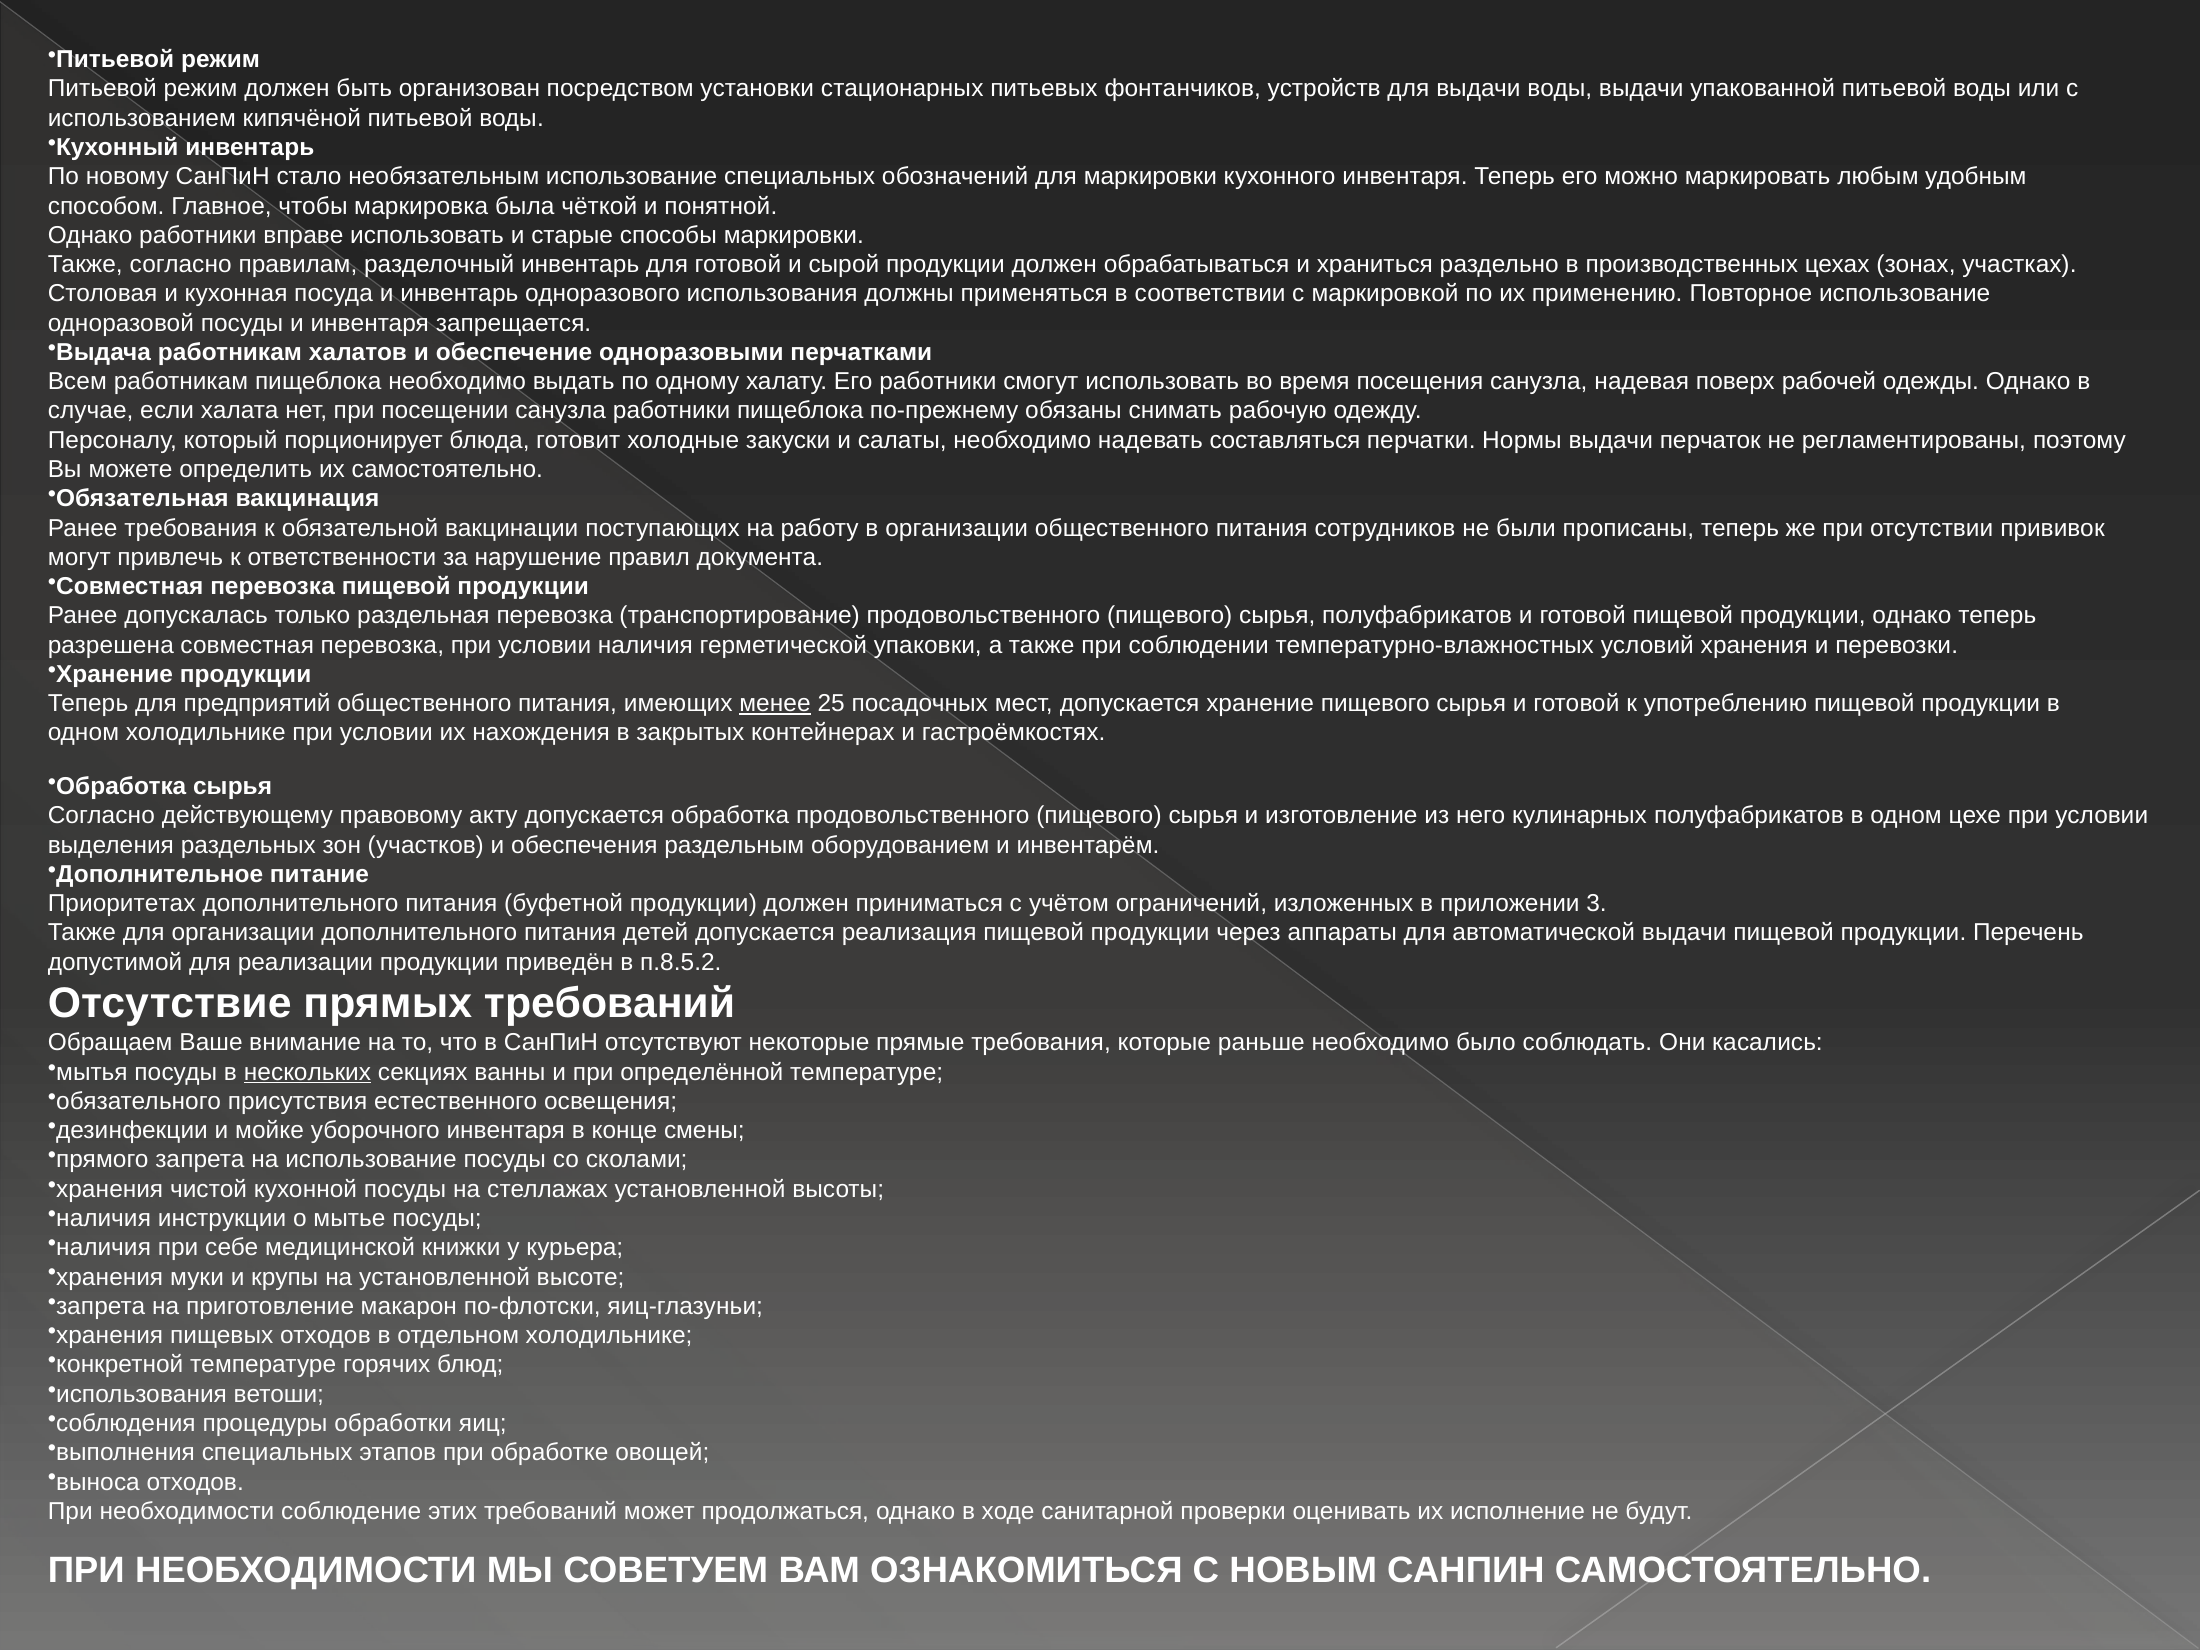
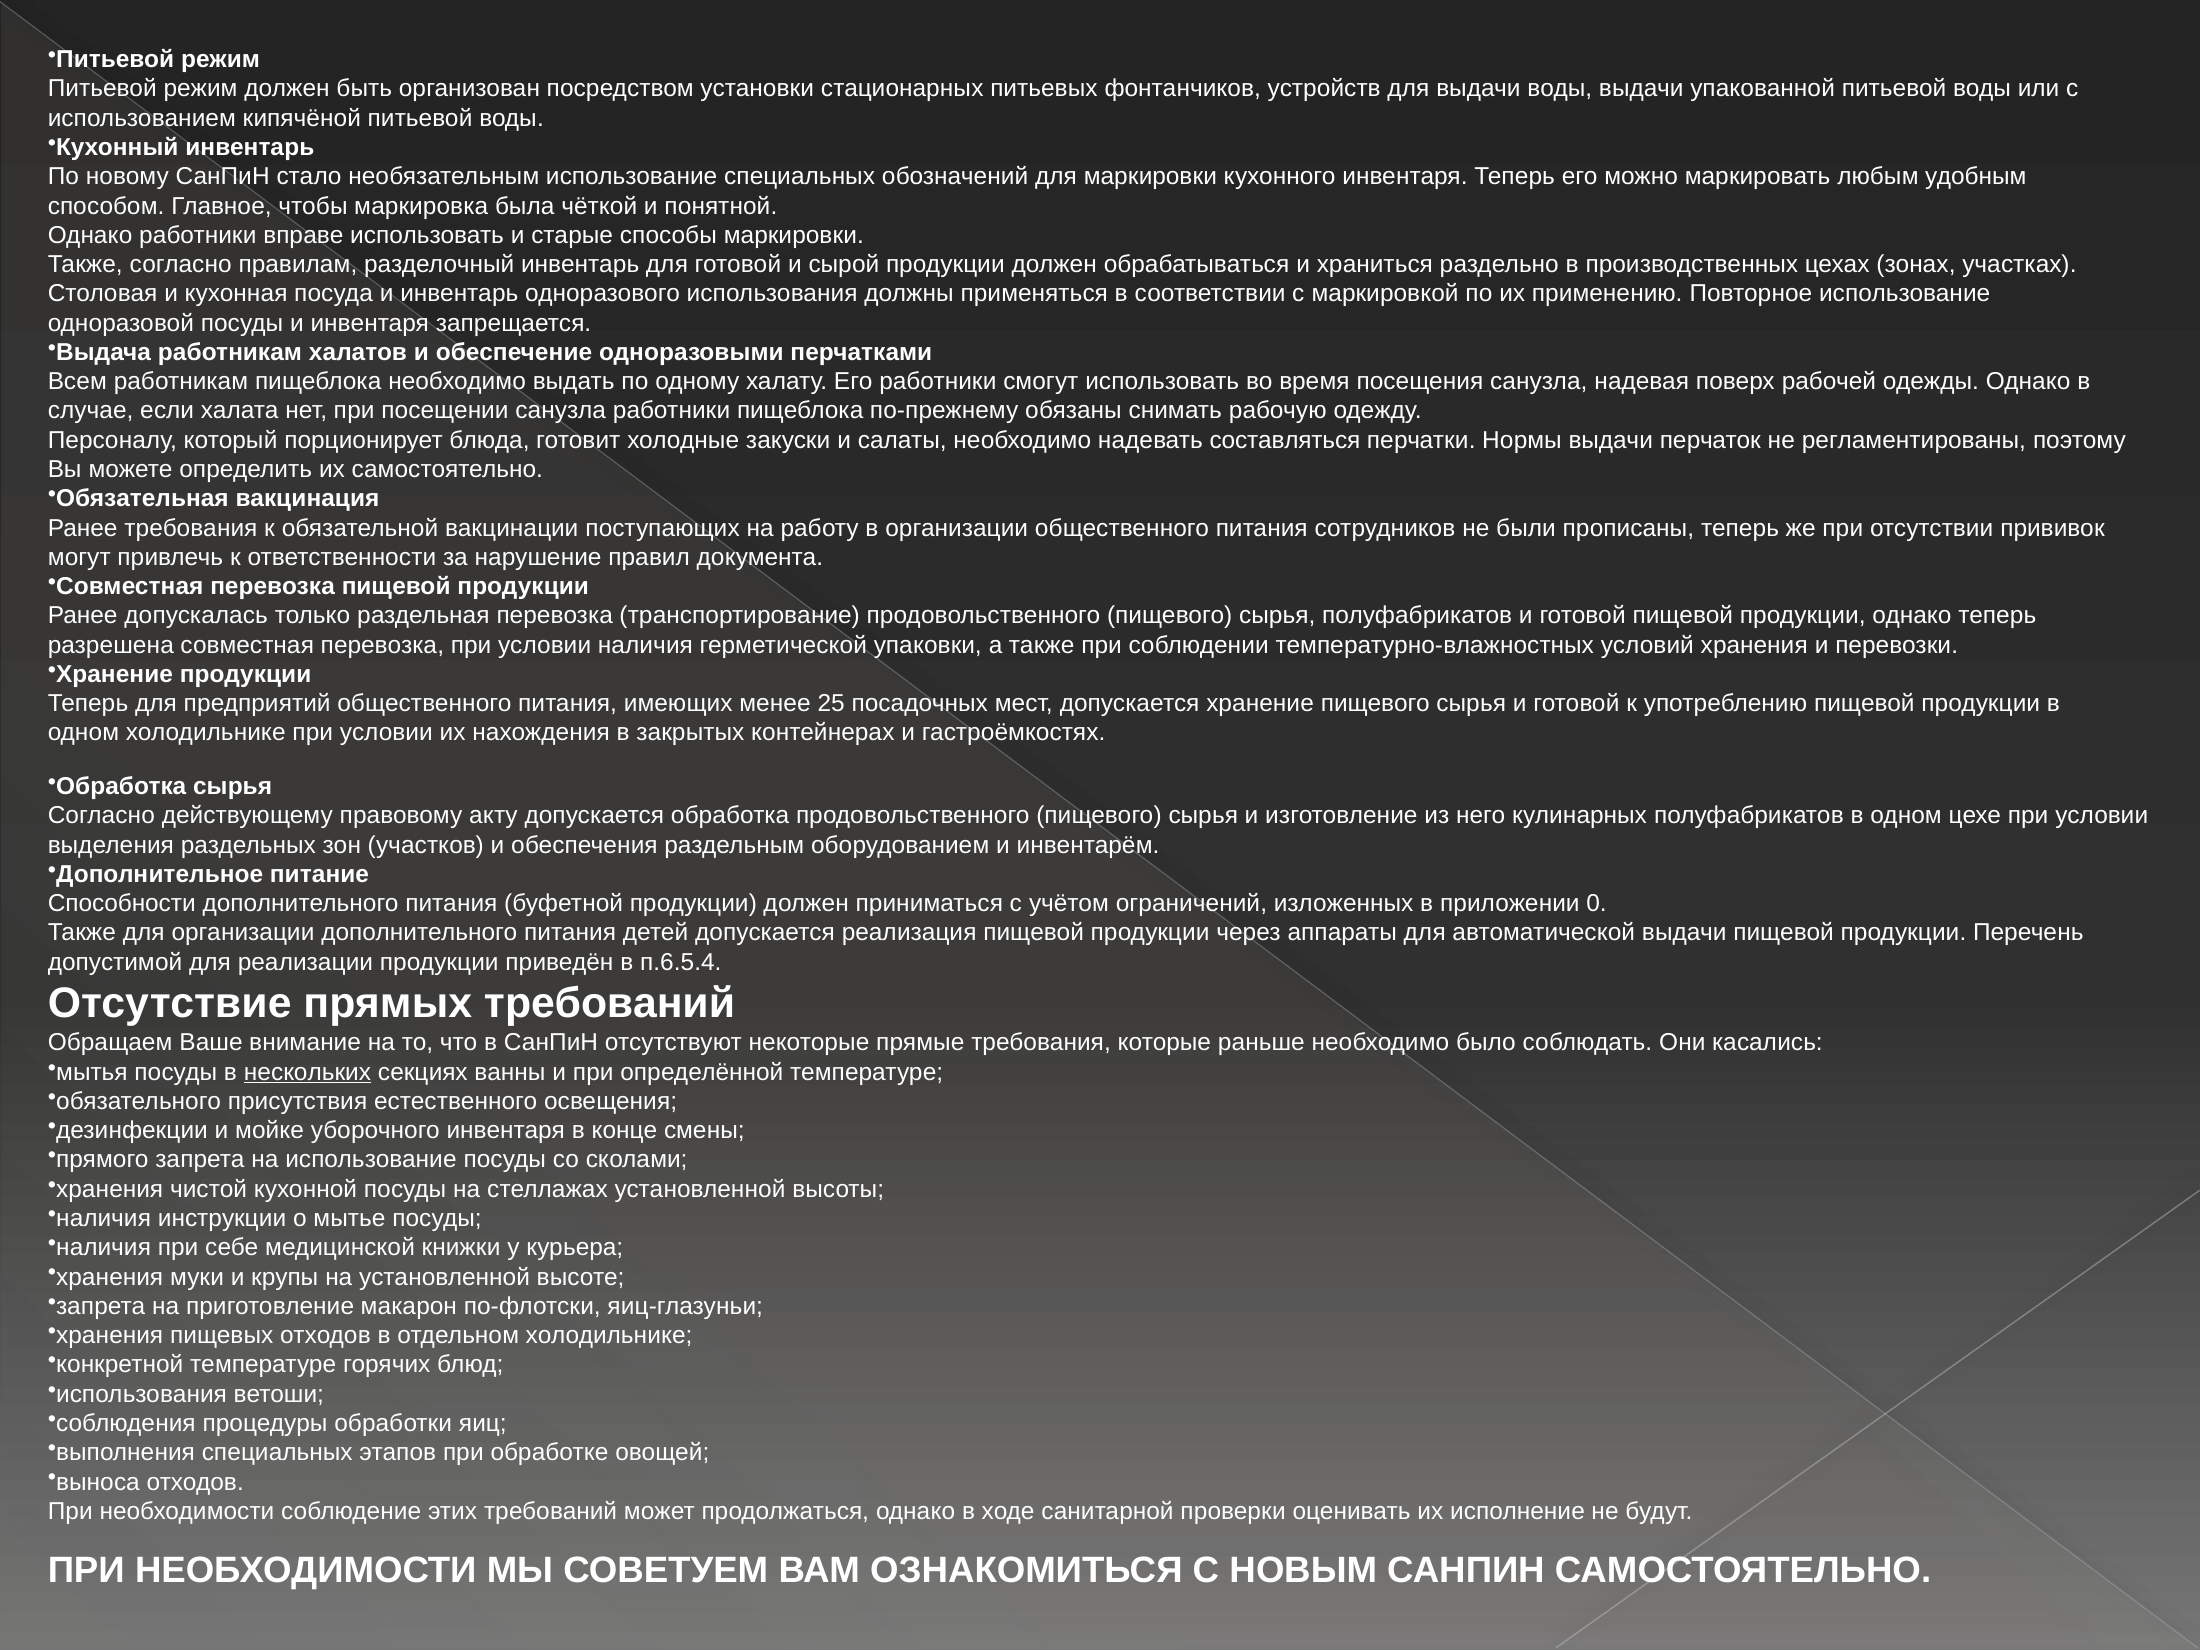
менее underline: present -> none
Приоритетах: Приоритетах -> Способности
3: 3 -> 0
п.8.5.2: п.8.5.2 -> п.6.5.4
